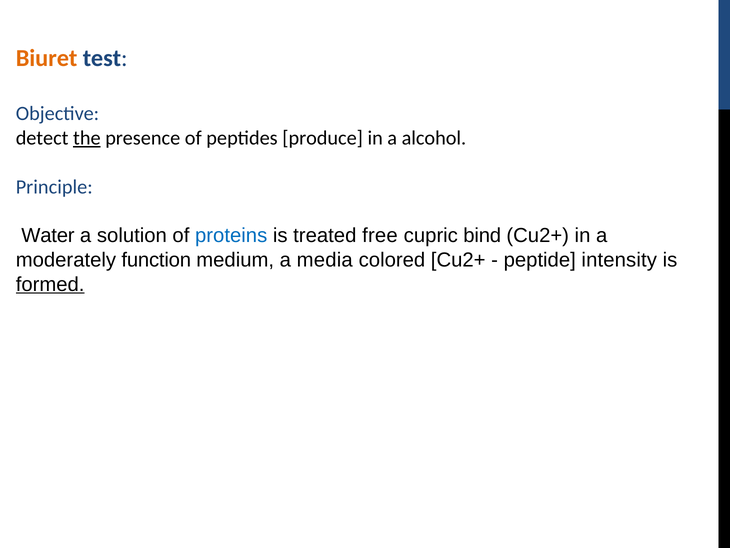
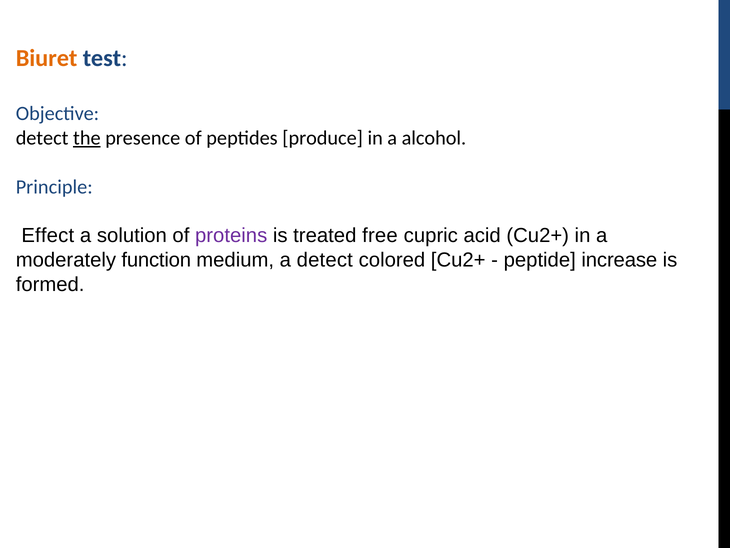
Water: Water -> Effect
proteins colour: blue -> purple
bind: bind -> acid
a media: media -> detect
intensity: intensity -> increase
formed underline: present -> none
